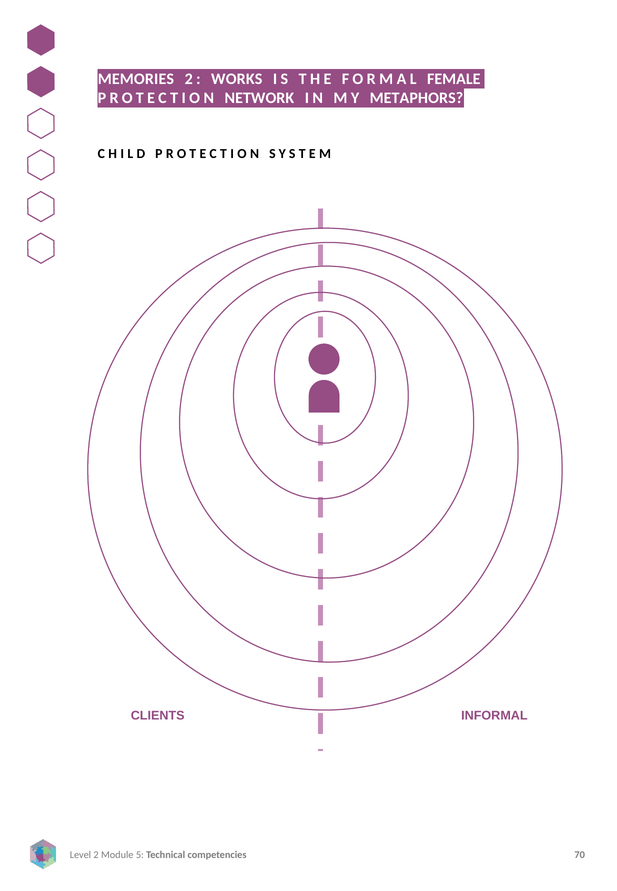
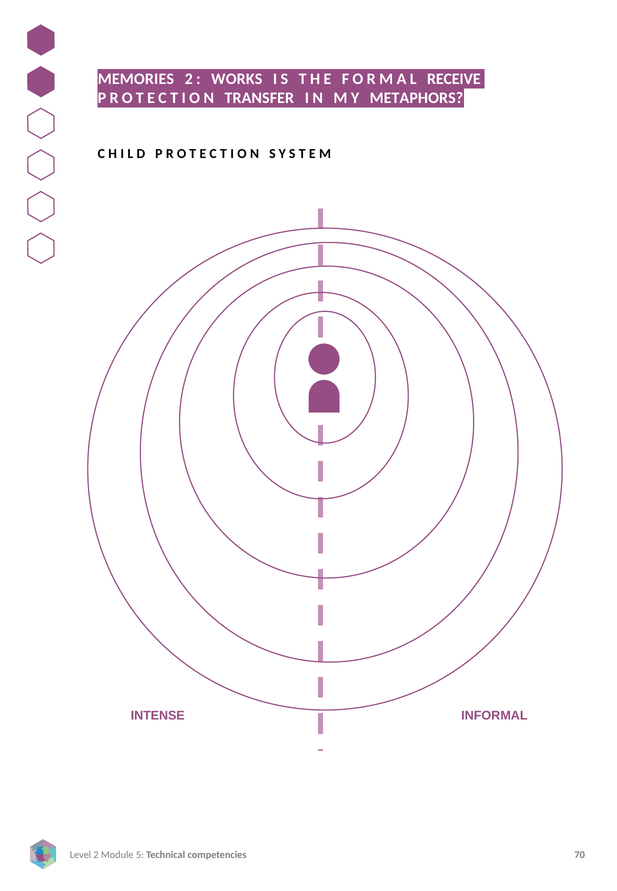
FEMALE: FEMALE -> RECEIVE
NETWORK: NETWORK -> TRANSFER
CLIENTS: CLIENTS -> INTENSE
